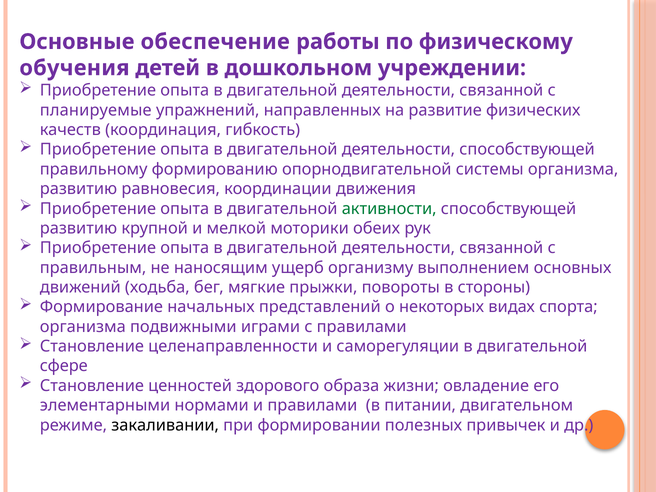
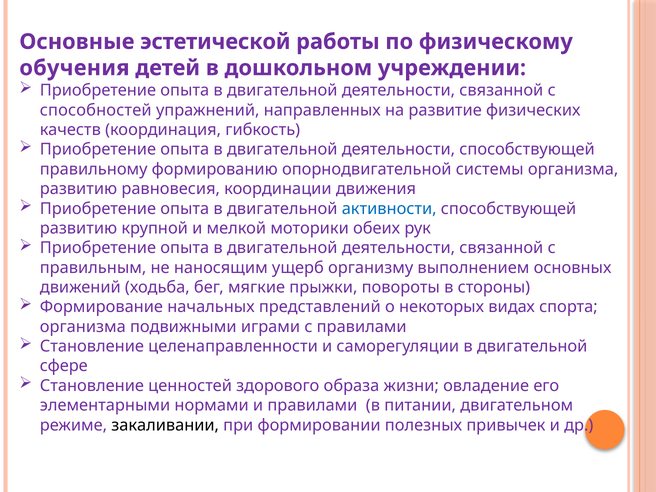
обеспечение: обеспечение -> эстетической
планируемые: планируемые -> способностей
активности colour: green -> blue
